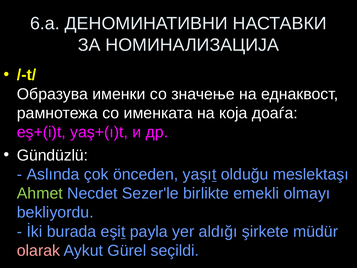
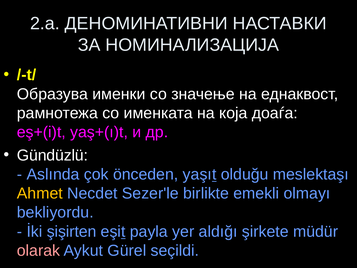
6.a: 6.a -> 2.a
Ahmet colour: light green -> yellow
burada: burada -> şişirten
